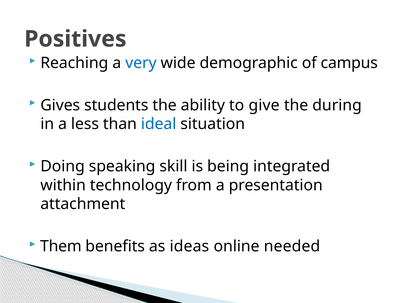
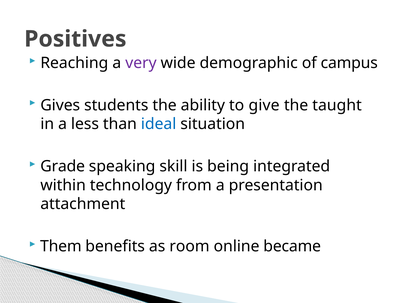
very colour: blue -> purple
during: during -> taught
Doing: Doing -> Grade
ideas: ideas -> room
needed: needed -> became
